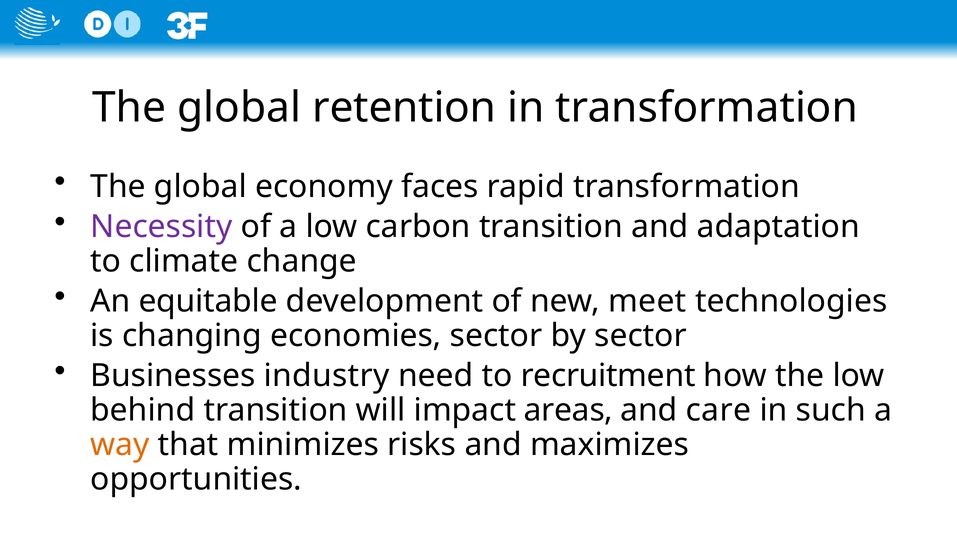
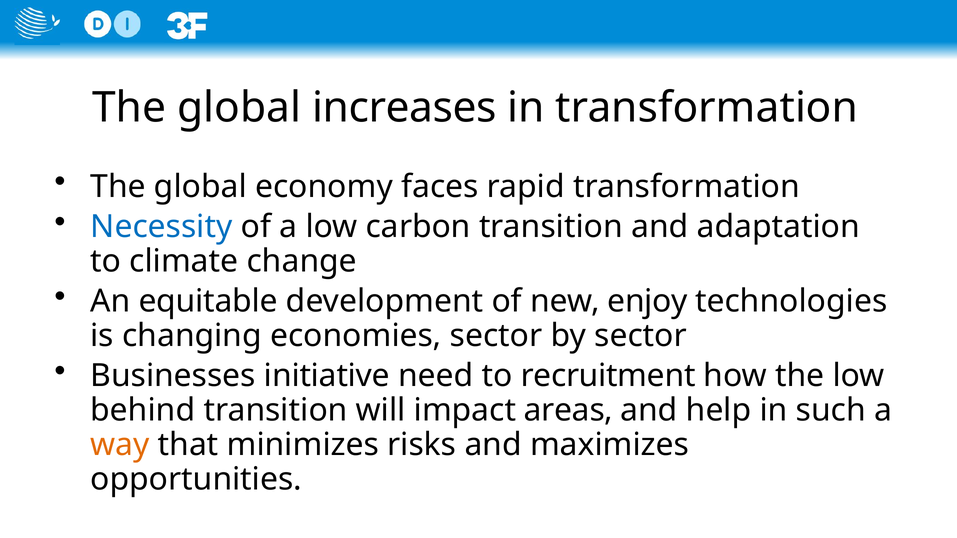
retention: retention -> increases
Necessity colour: purple -> blue
meet: meet -> enjoy
industry: industry -> initiative
care: care -> help
